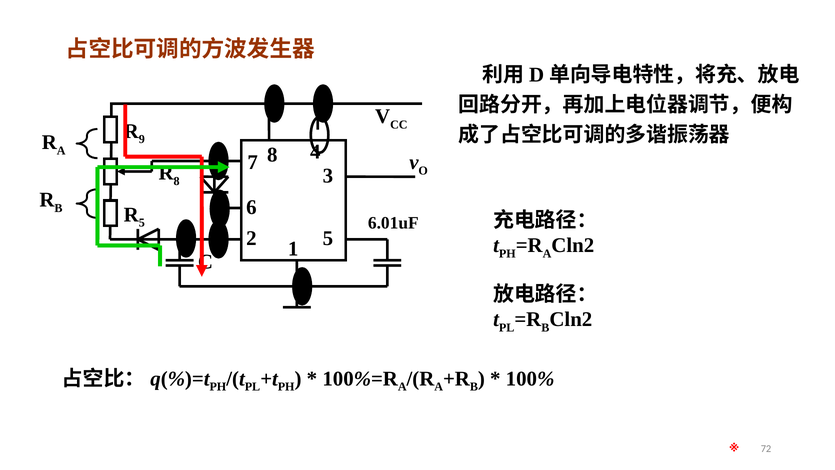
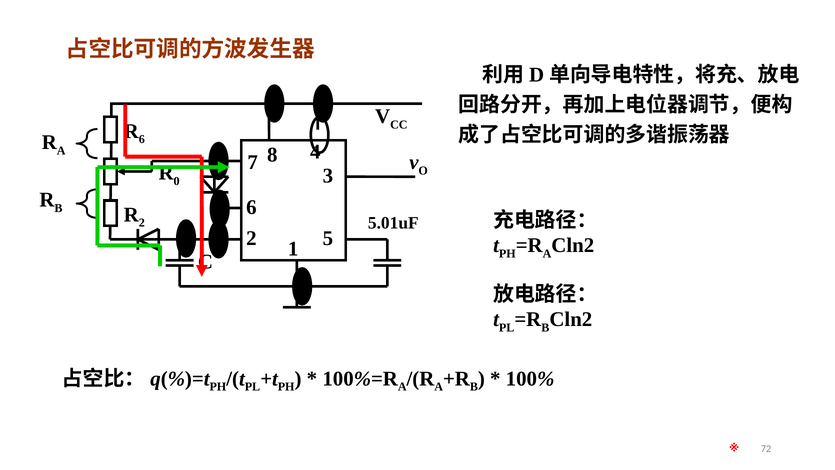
9 at (142, 139): 9 -> 6
8 at (177, 181): 8 -> 0
5 at (142, 223): 5 -> 2
6.01uF: 6.01uF -> 5.01uF
